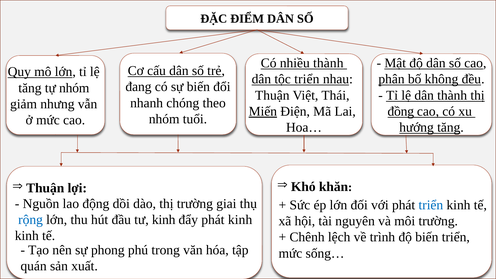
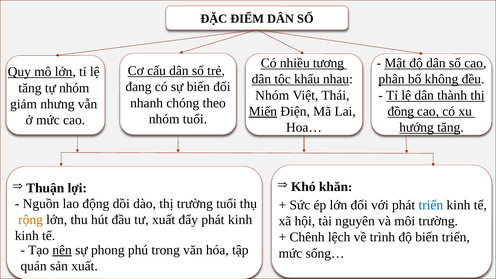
nhiều thành: thành -> tương
tộc triển: triển -> khẩu
Thuận at (272, 95): Thuận -> Nhóm
trường giai: giai -> tuổi
rộng colour: blue -> orange
tư kinh: kinh -> xuất
nên underline: none -> present
